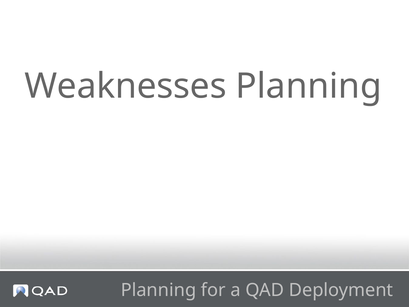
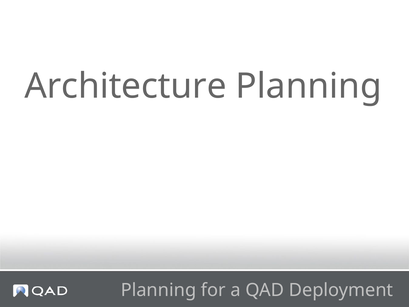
Weaknesses: Weaknesses -> Architecture
